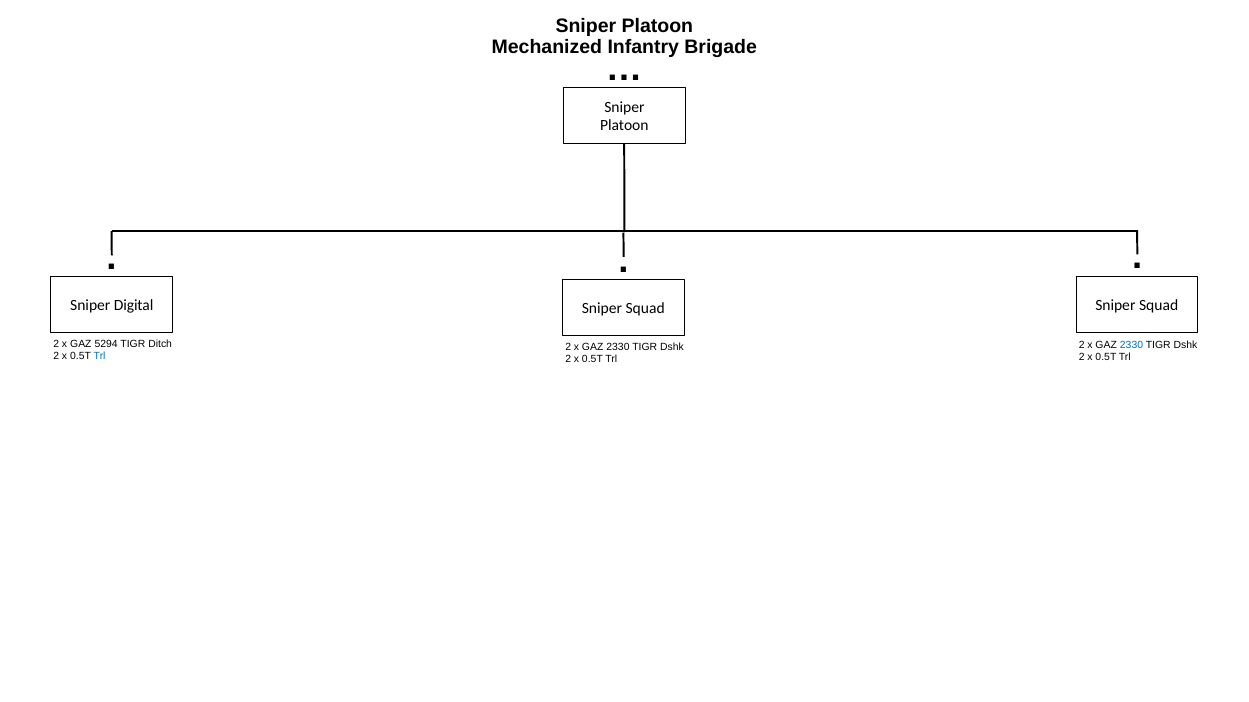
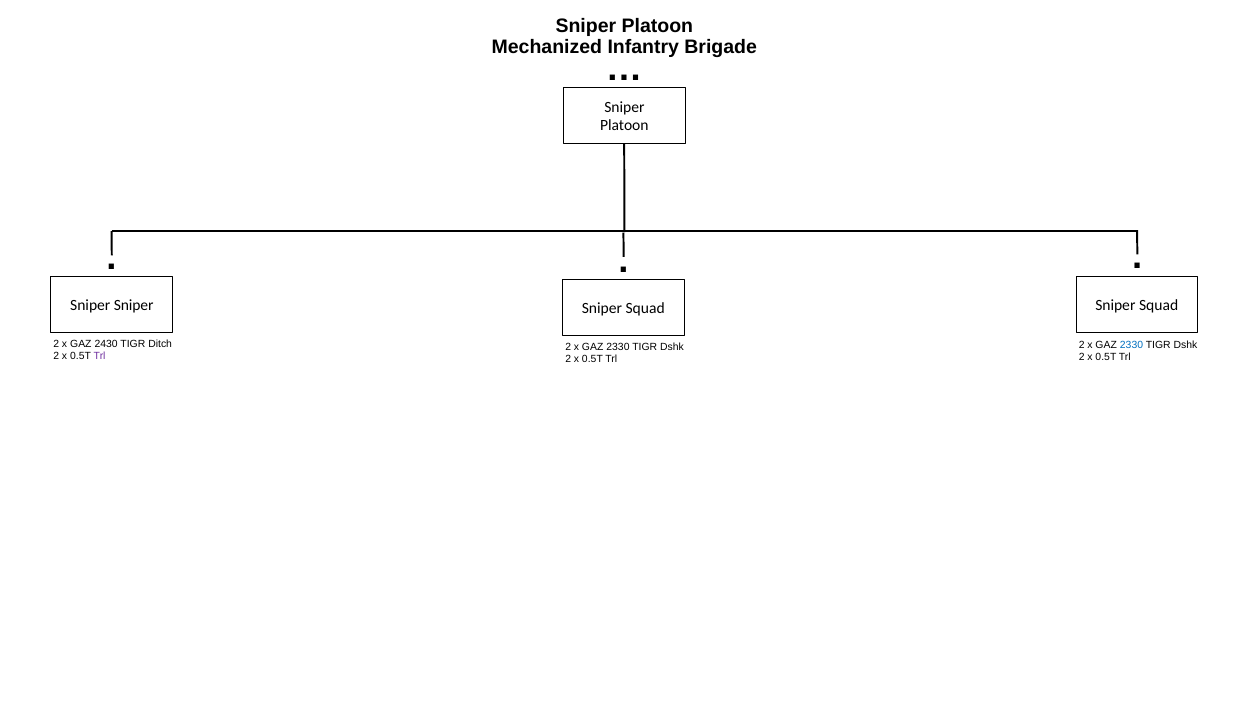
Sniper Digital: Digital -> Sniper
5294: 5294 -> 2430
Trl at (100, 357) colour: blue -> purple
